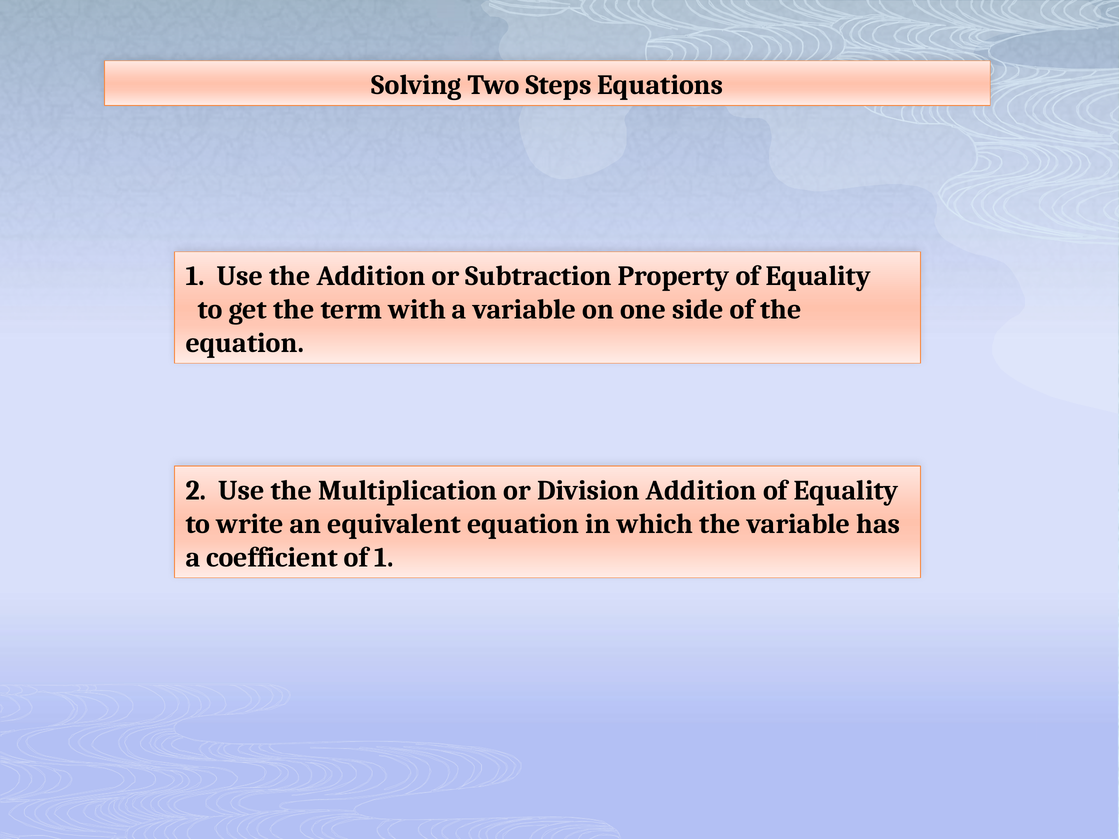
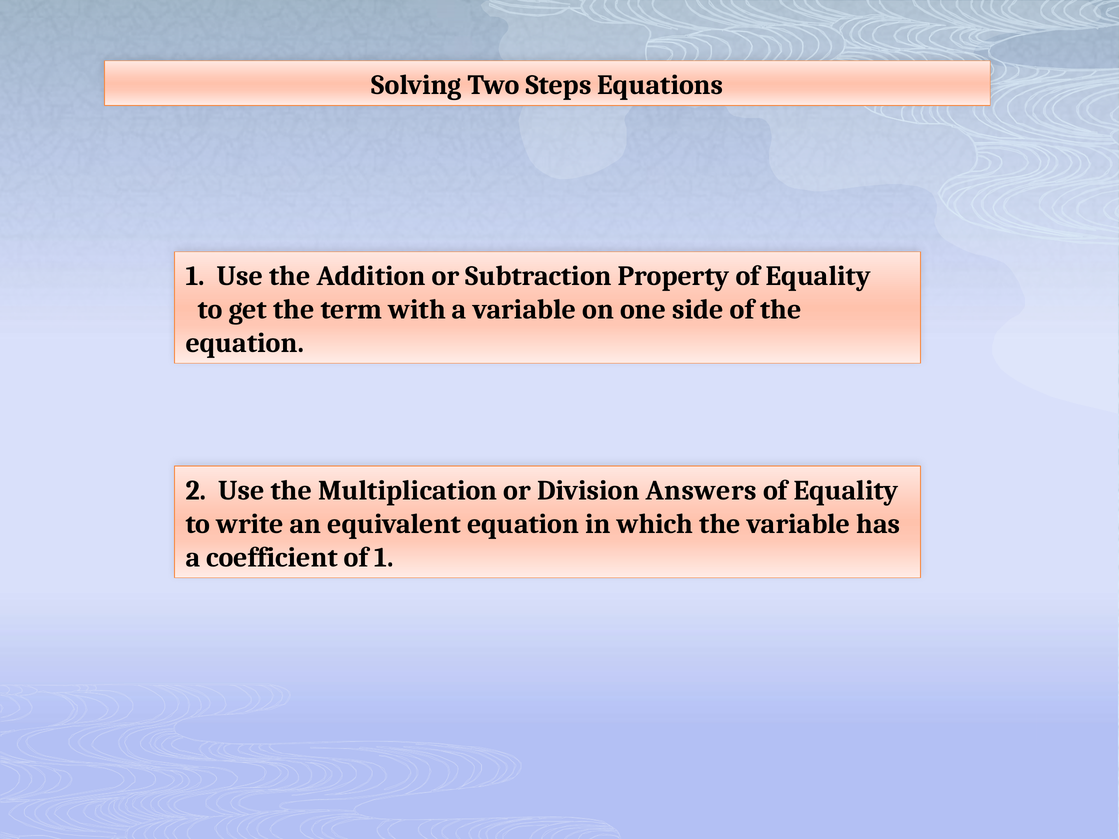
Division Addition: Addition -> Answers
